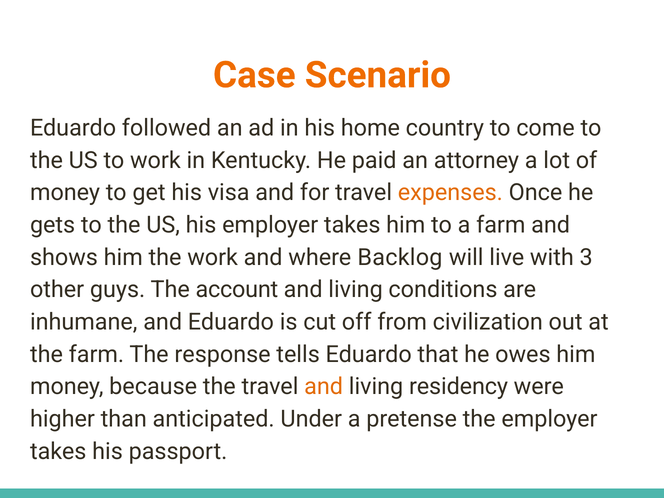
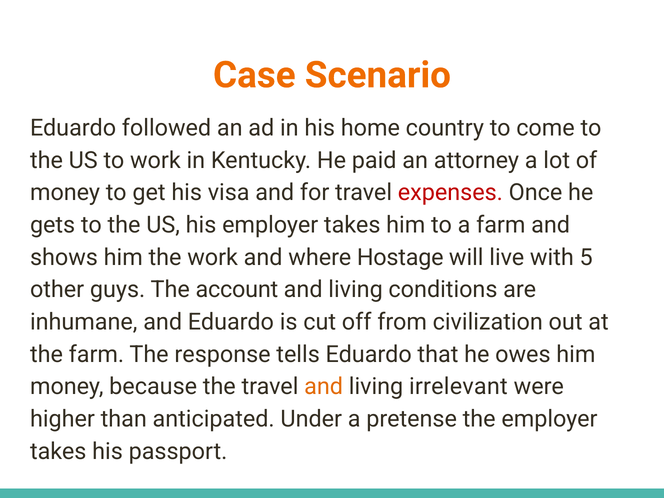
expenses colour: orange -> red
Backlog: Backlog -> Hostage
3: 3 -> 5
residency: residency -> irrelevant
